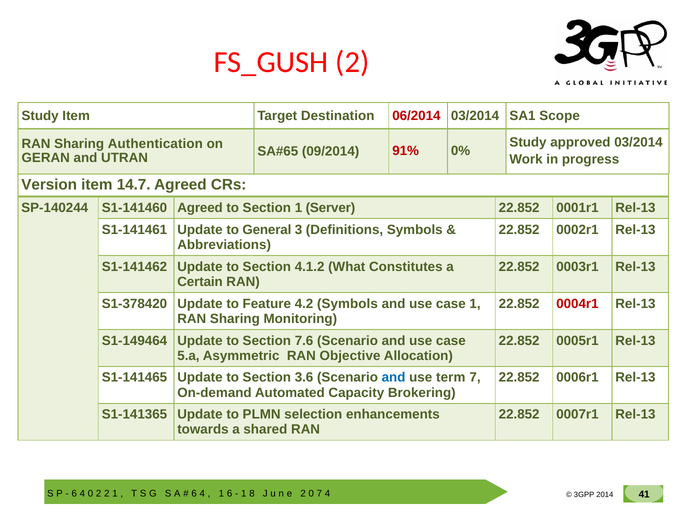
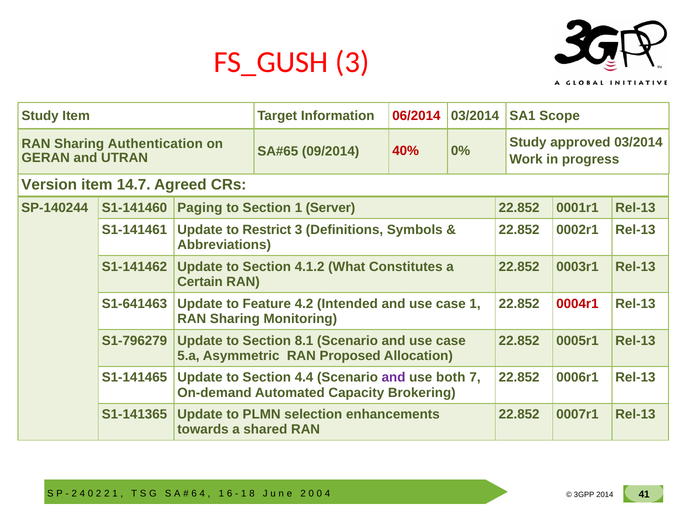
FS_GUSH 2: 2 -> 3
Destination: Destination -> Information
91%: 91% -> 40%
S1-141460 Agreed: Agreed -> Paging
General: General -> Restrict
S1-378420: S1-378420 -> S1-641463
4.2 Symbols: Symbols -> Intended
S1-149464: S1-149464 -> S1-796279
7.6: 7.6 -> 8.1
Objective: Objective -> Proposed
3.6: 3.6 -> 4.4
and at (394, 377) colour: blue -> purple
term: term -> both
6 at (74, 493): 6 -> 2
7 at (319, 493): 7 -> 0
